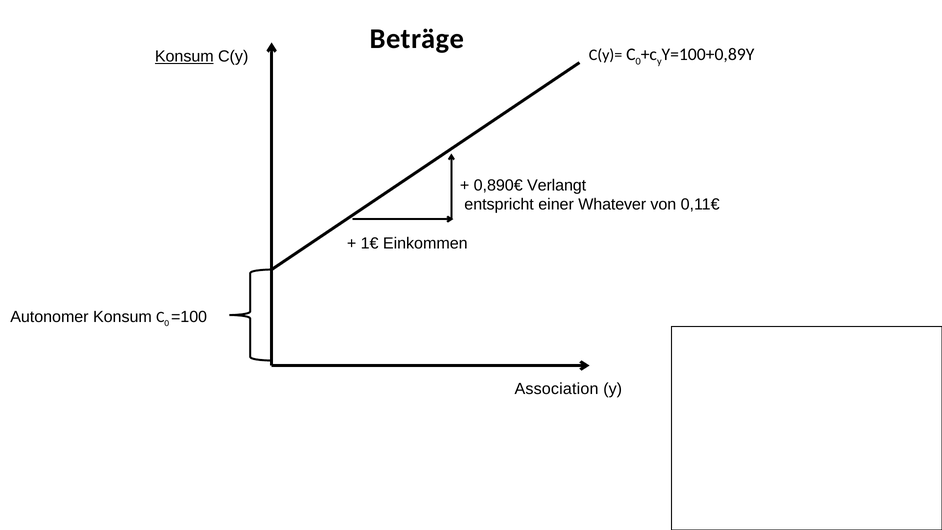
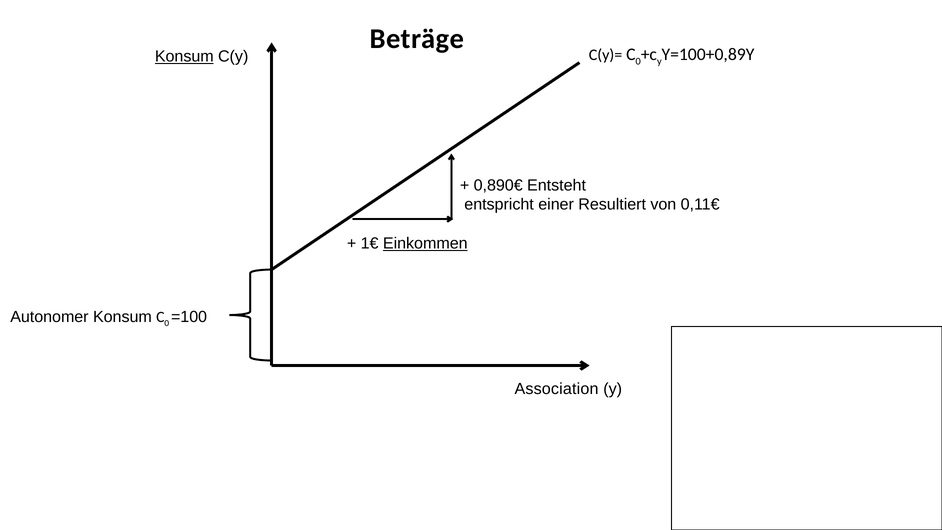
Verlangt: Verlangt -> Entsteht
Whatever: Whatever -> Resultiert
Einkommen underline: none -> present
